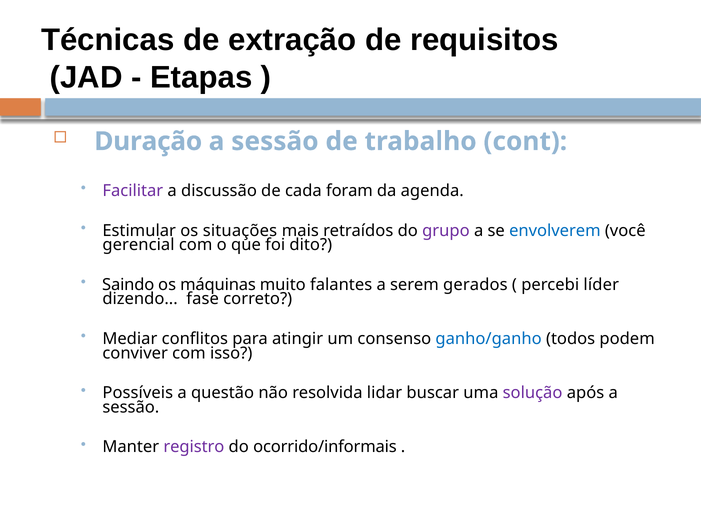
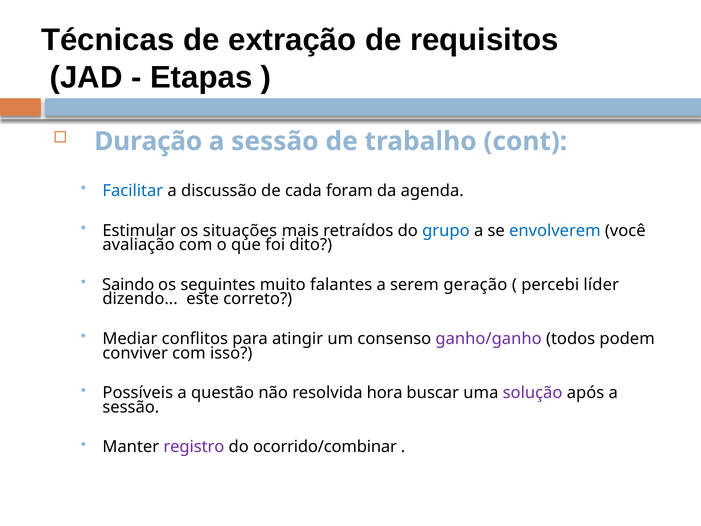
Facilitar colour: purple -> blue
grupo colour: purple -> blue
gerencial: gerencial -> avaliação
máquinas: máquinas -> seguintes
gerados: gerados -> geração
fase: fase -> este
ganho/ganho colour: blue -> purple
lidar: lidar -> hora
ocorrido/informais: ocorrido/informais -> ocorrido/combinar
